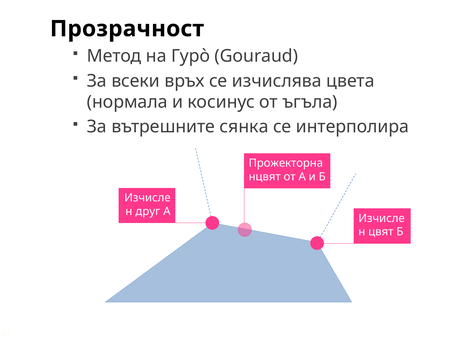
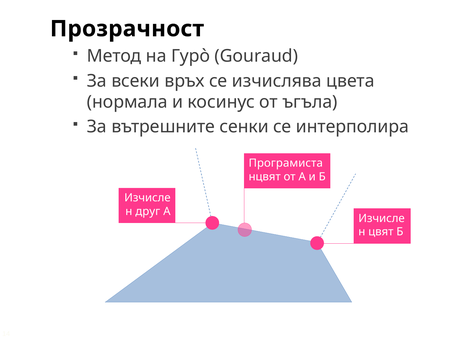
сянка: сянка -> сенки
Прожекторна: Прожекторна -> Програмиста
